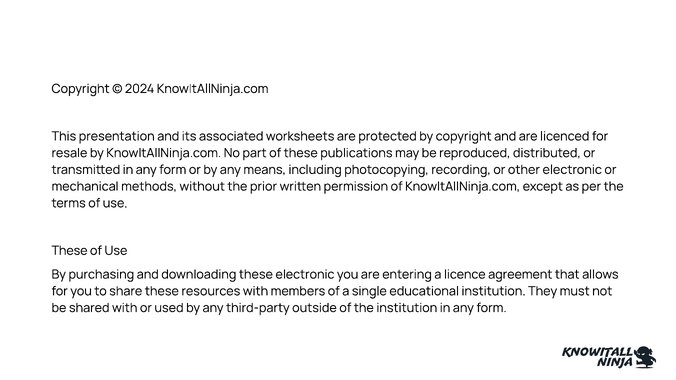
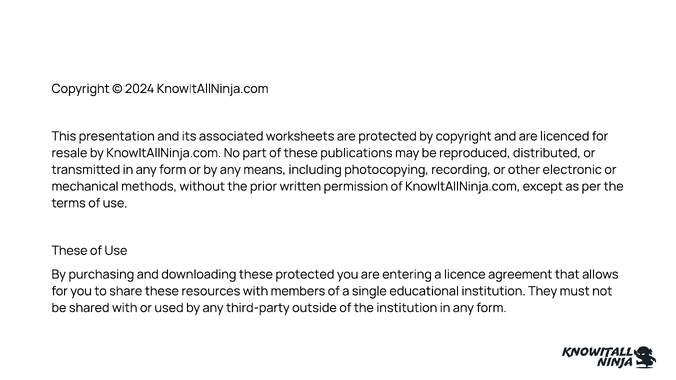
these electronic: electronic -> protected
